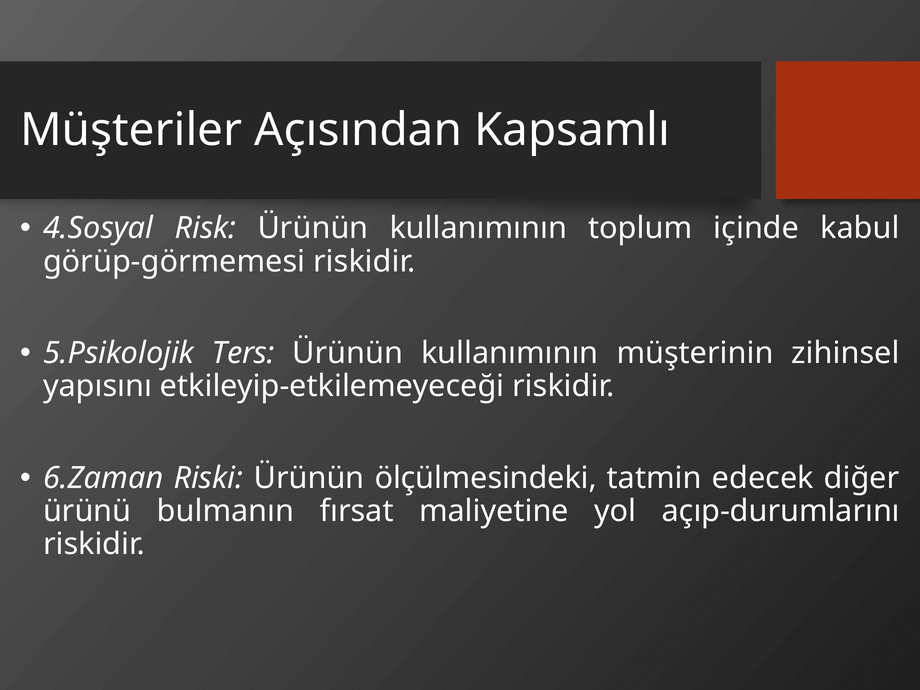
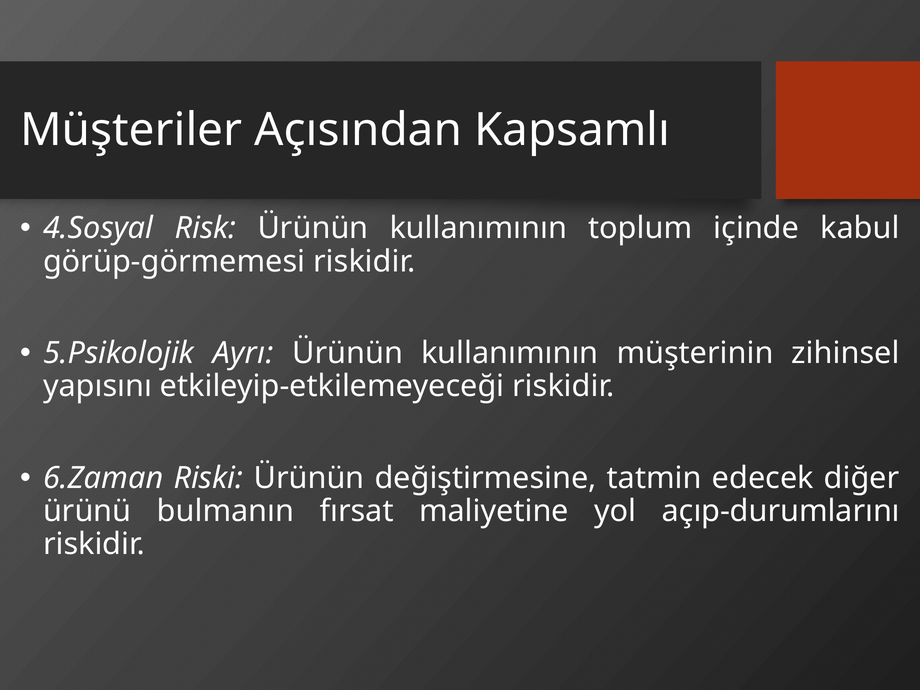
Ters: Ters -> Ayrı
ölçülmesindeki: ölçülmesindeki -> değiştirmesine
